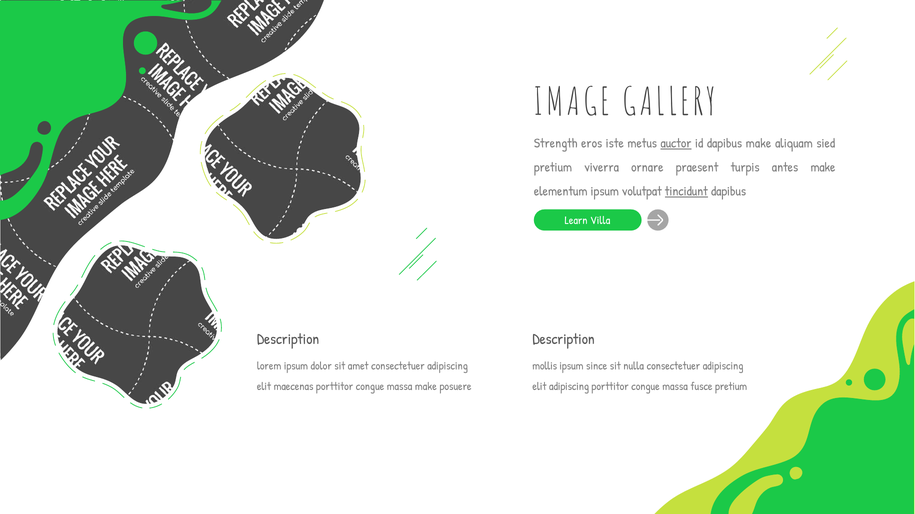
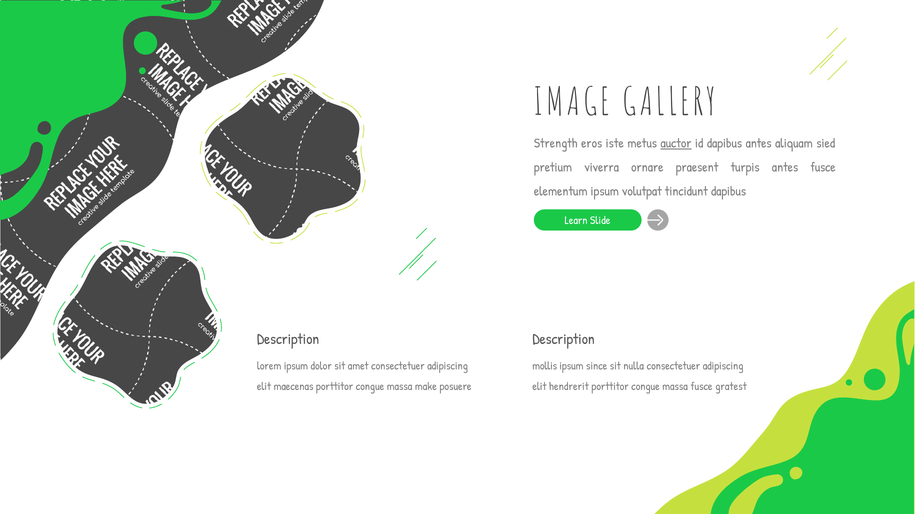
dapibus make: make -> antes
antes make: make -> fusce
tincidunt underline: present -> none
Villa: Villa -> Slide
elit adipiscing: adipiscing -> hendrerit
fusce pretium: pretium -> gratest
